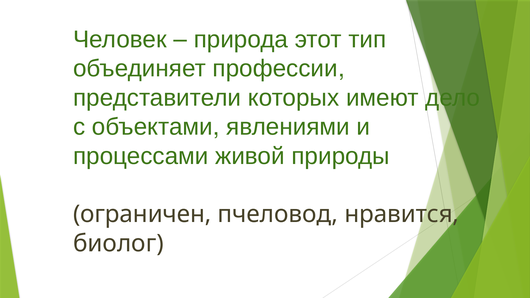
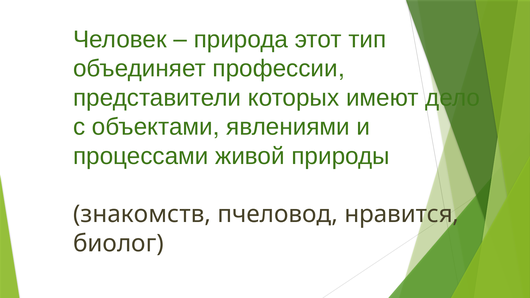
ограничен: ограничен -> знакомств
